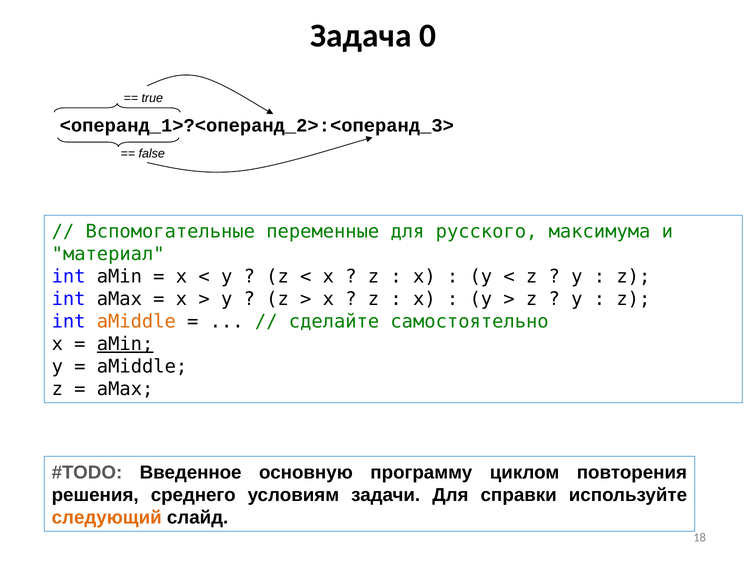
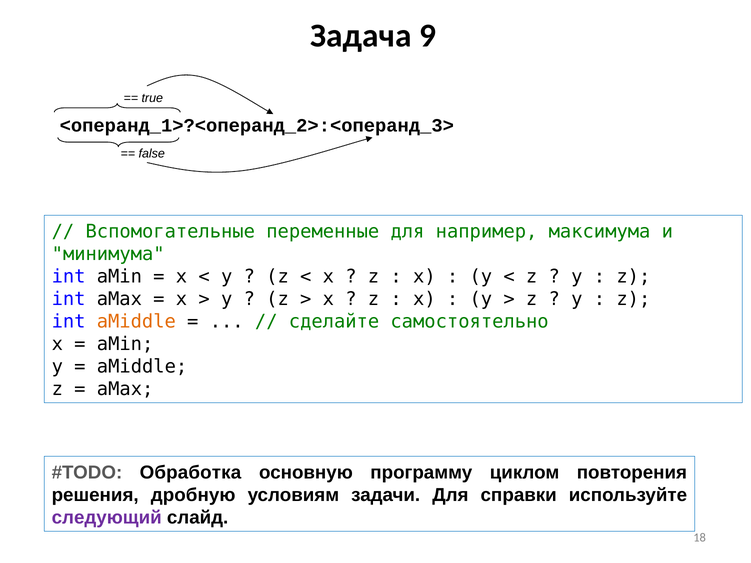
0: 0 -> 9
русского: русского -> например
материал: материал -> минимума
aMin at (125, 344) underline: present -> none
Введенное: Введенное -> Обработка
среднего: среднего -> дробную
следующий colour: orange -> purple
